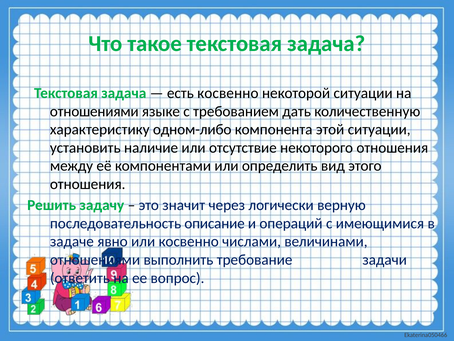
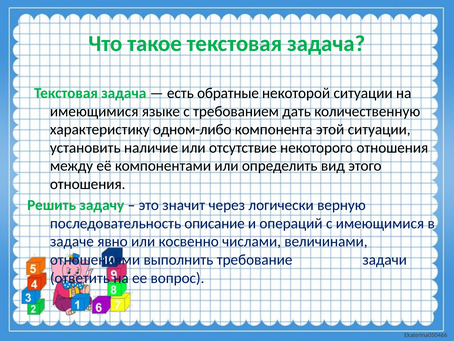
есть косвенно: косвенно -> обратные
отношениями at (94, 111): отношениями -> имеющимися
